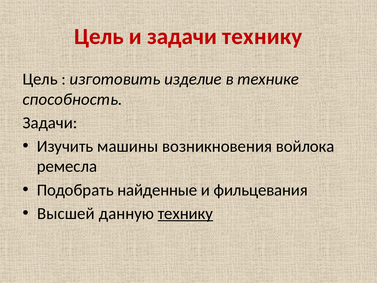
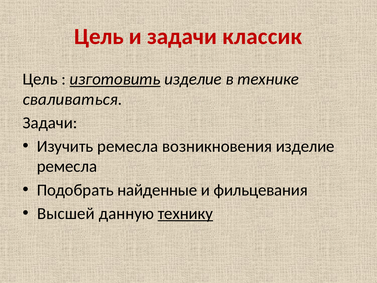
задачи технику: технику -> классик
изготовить underline: none -> present
способность: способность -> сваливаться
Изучить машины: машины -> ремесла
возникновения войлока: войлока -> изделие
